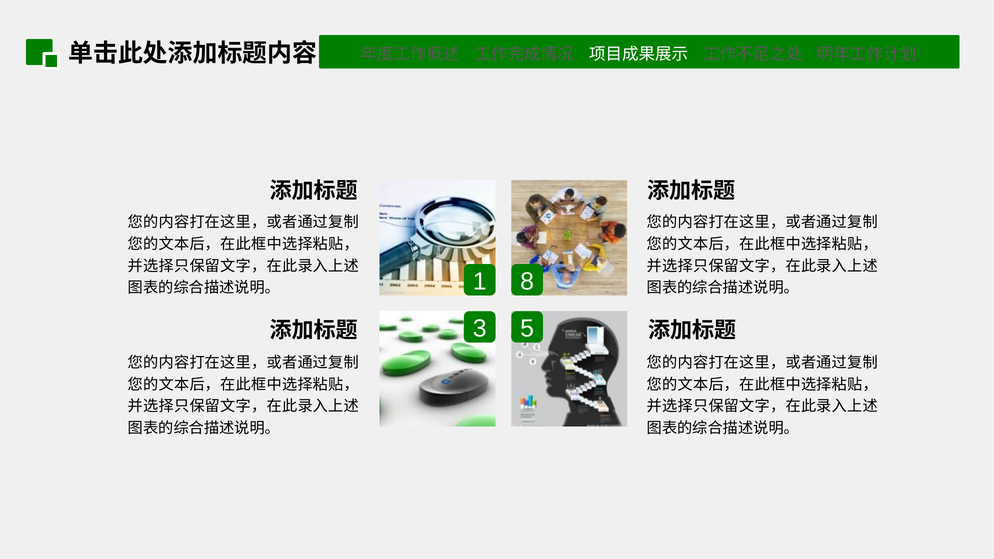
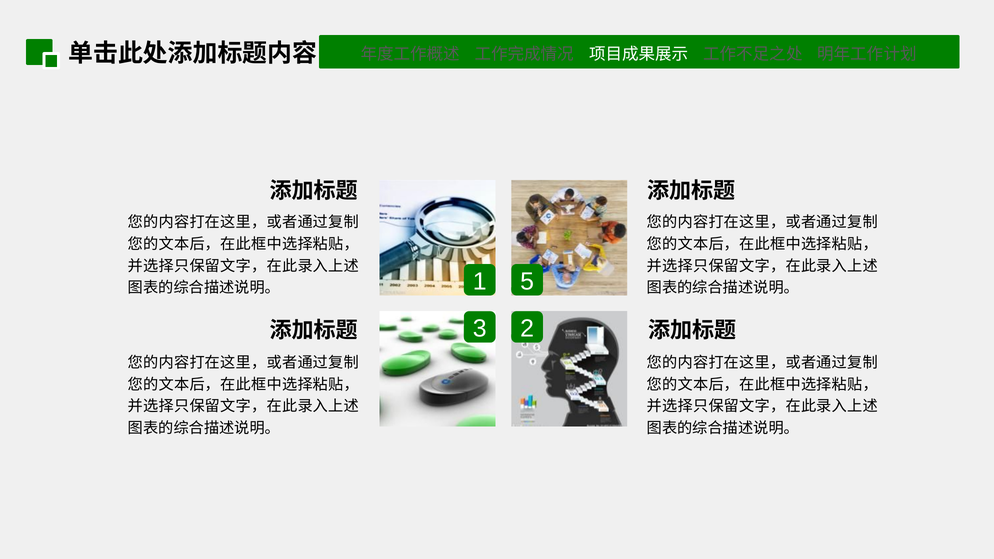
8: 8 -> 5
5: 5 -> 2
